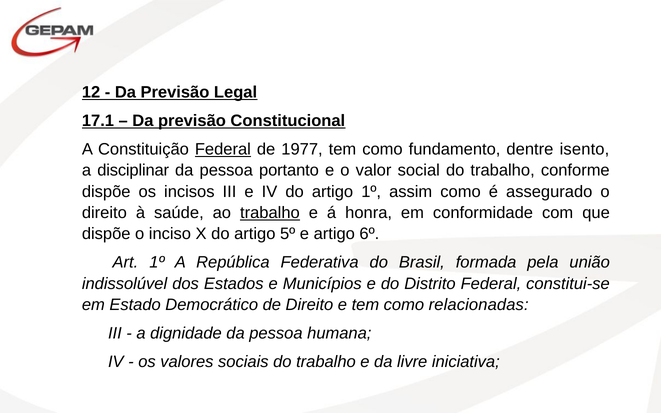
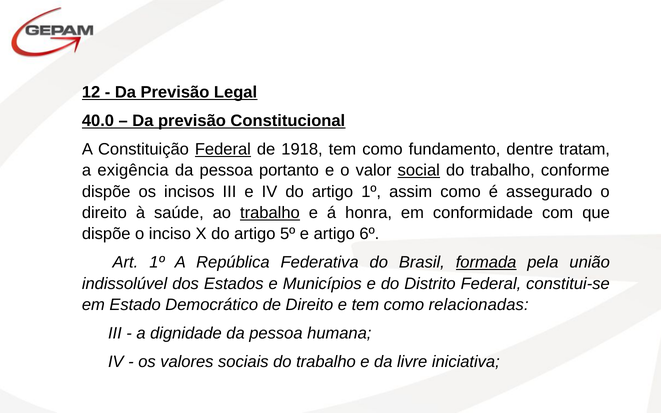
17.1: 17.1 -> 40.0
1977: 1977 -> 1918
isento: isento -> tratam
disciplinar: disciplinar -> exigência
social underline: none -> present
formada underline: none -> present
